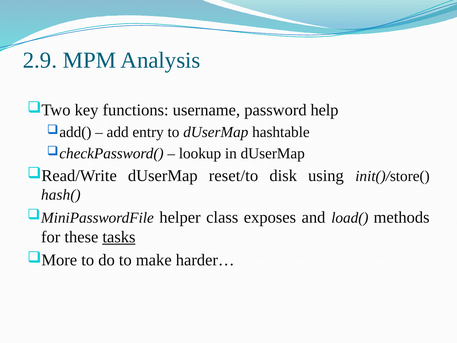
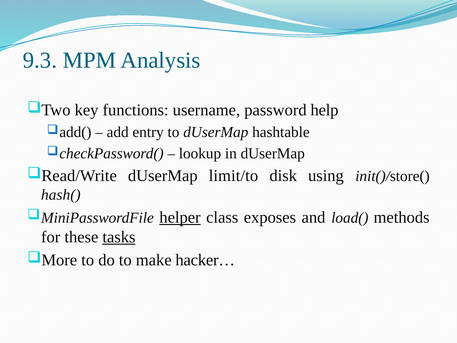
2.9: 2.9 -> 9.3
reset/to: reset/to -> limit/to
helper underline: none -> present
harder…: harder… -> hacker…
